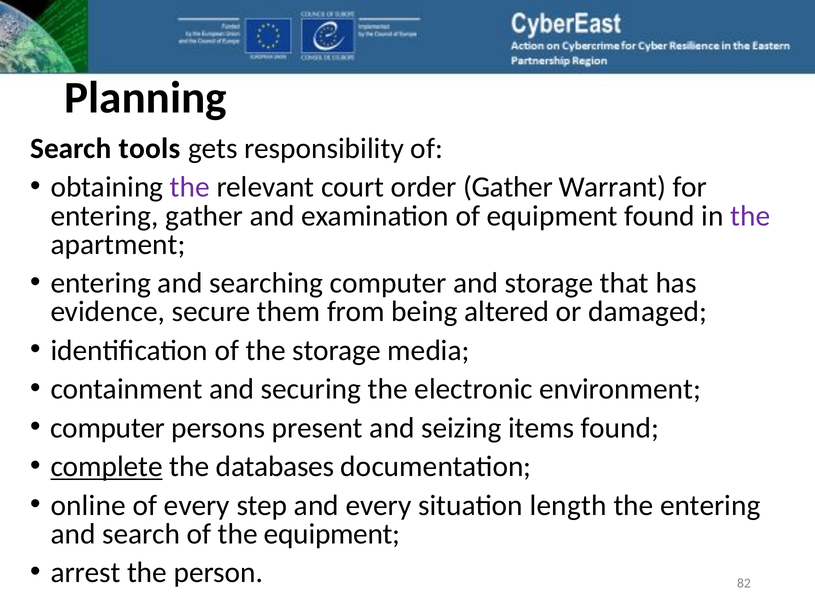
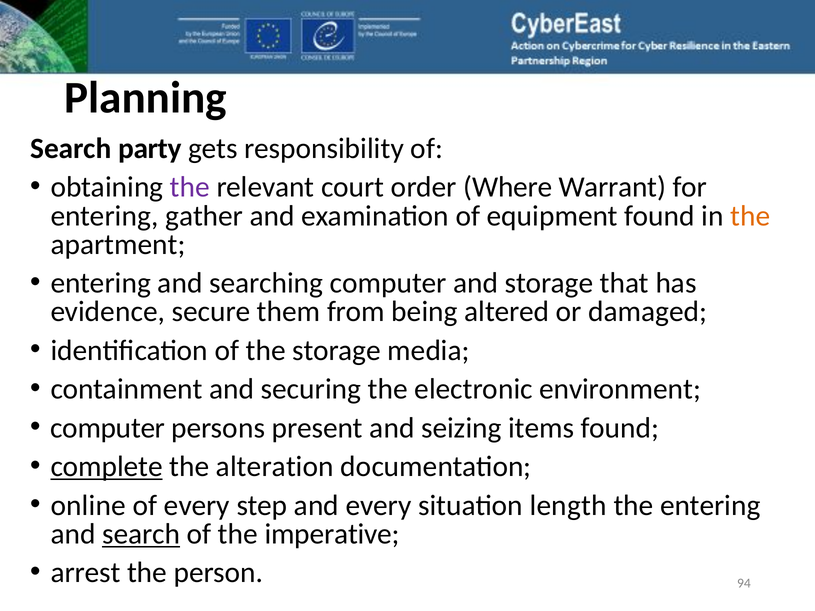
tools: tools -> party
order Gather: Gather -> Where
the at (750, 216) colour: purple -> orange
databases: databases -> alteration
search at (141, 534) underline: none -> present
the equipment: equipment -> imperative
82: 82 -> 94
